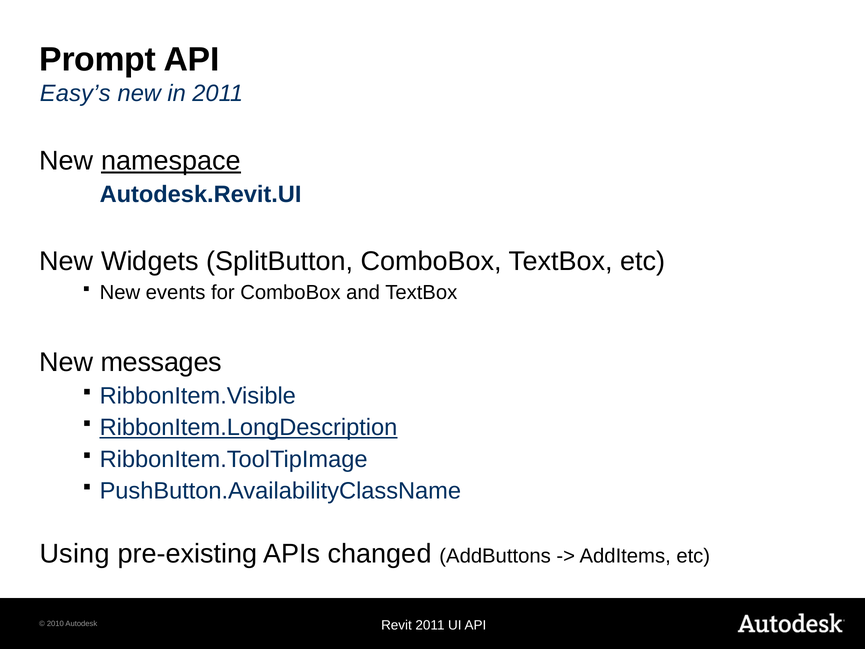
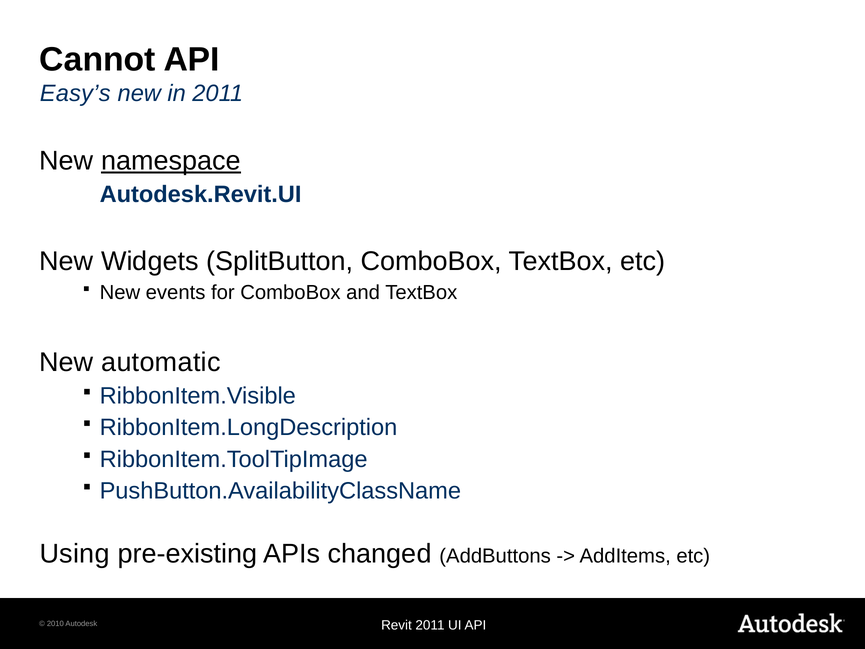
Prompt: Prompt -> Cannot
messages: messages -> automatic
RibbonItem.LongDescription underline: present -> none
